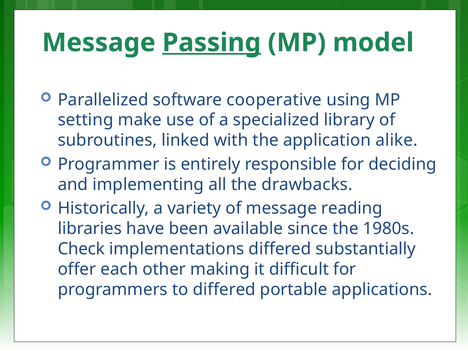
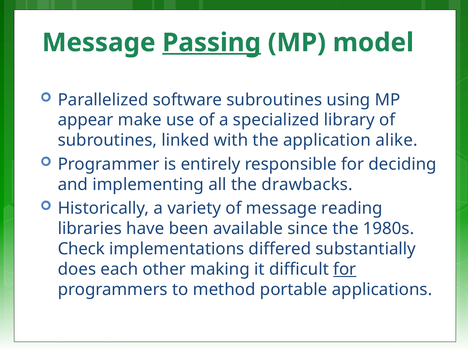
software cooperative: cooperative -> subroutines
setting: setting -> appear
offer: offer -> does
for at (345, 269) underline: none -> present
to differed: differed -> method
